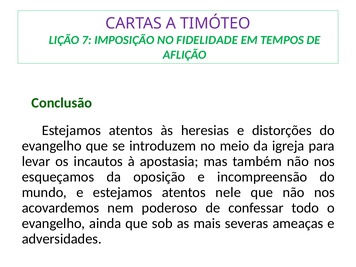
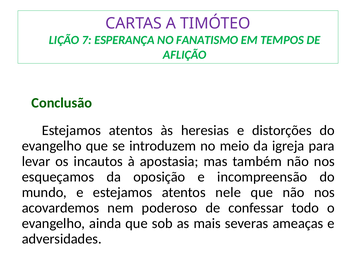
IMPOSIÇÃO: IMPOSIÇÃO -> ESPERANÇA
FIDELIDADE: FIDELIDADE -> FANATISMO
